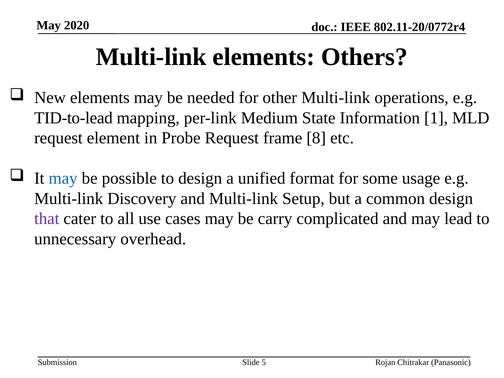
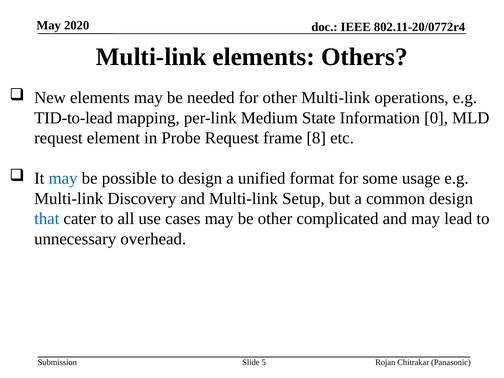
1: 1 -> 0
that colour: purple -> blue
be carry: carry -> other
